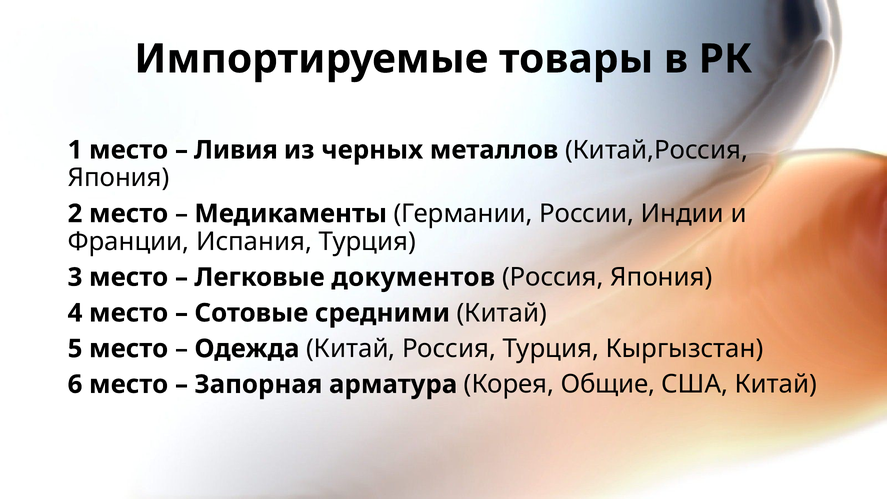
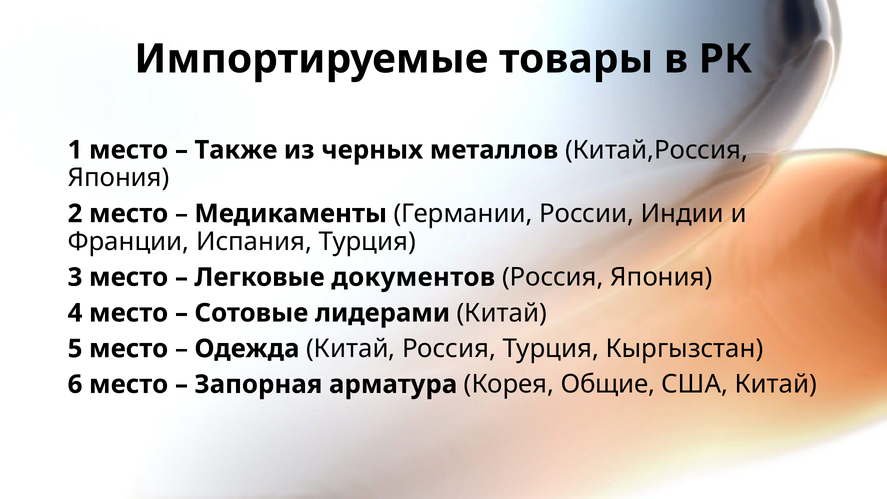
Ливия: Ливия -> Также
средними: средними -> лидерами
